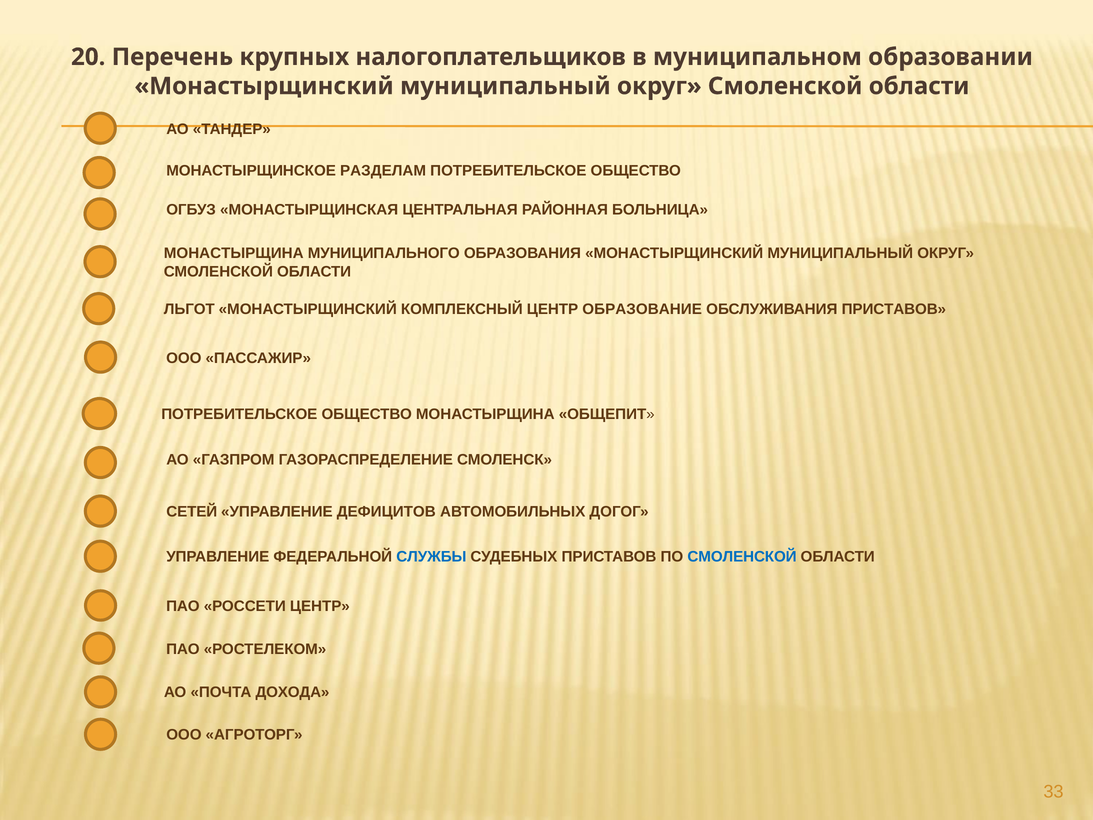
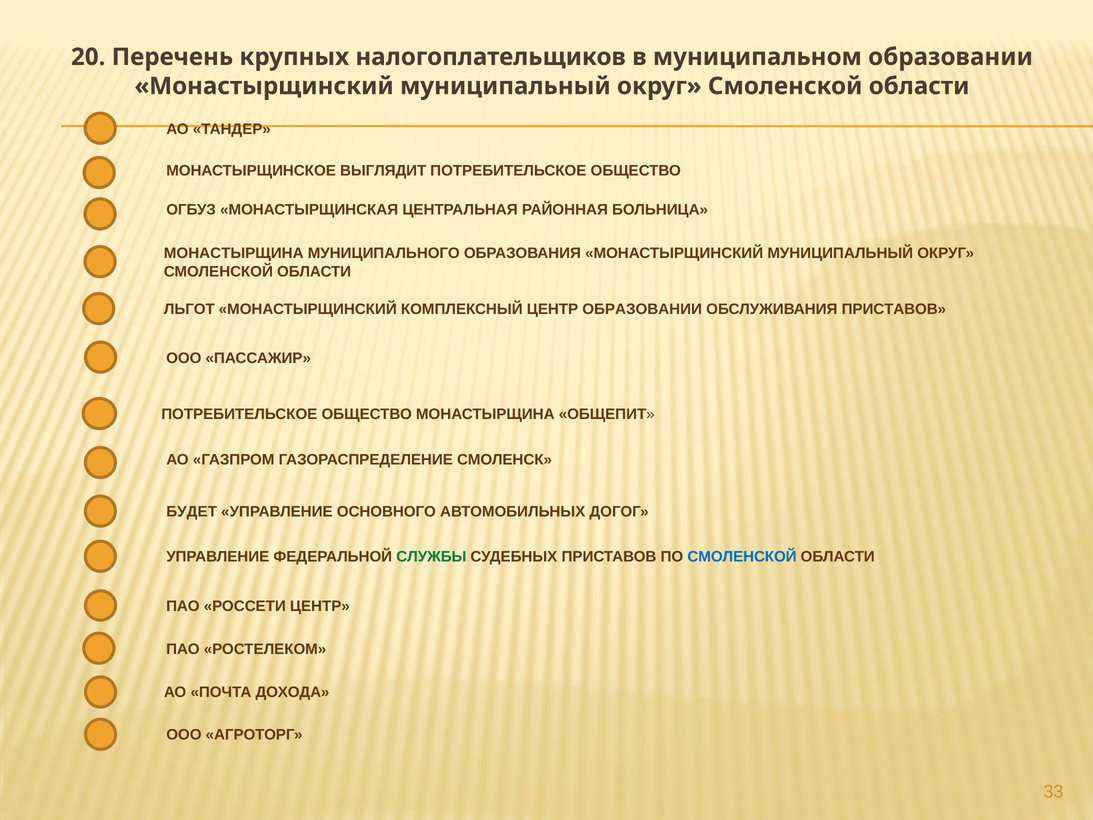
РАЗДЕЛАМ: РАЗДЕЛАМ -> ВЫГЛЯДИТ
ЦЕНТР ОБРАЗОВАНИЕ: ОБРАЗОВАНИЕ -> ОБРАЗОВАНИИ
СЕТЕЙ: СЕТЕЙ -> БУДЕТ
ДЕФИЦИТОВ: ДЕФИЦИТОВ -> ОСНОВНОГО
СЛУЖБЫ colour: blue -> green
